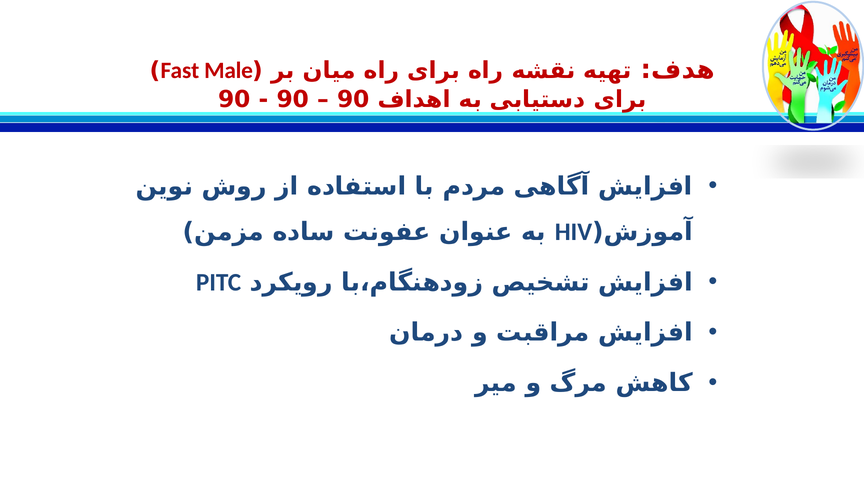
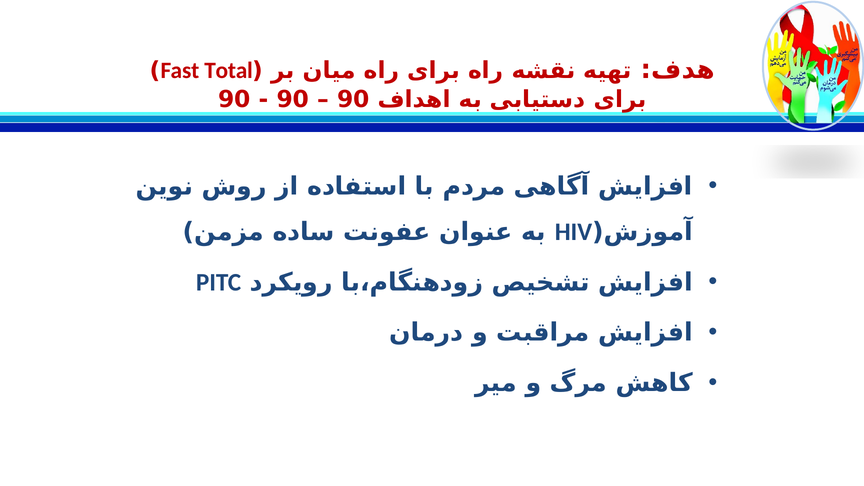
Male: Male -> Total
